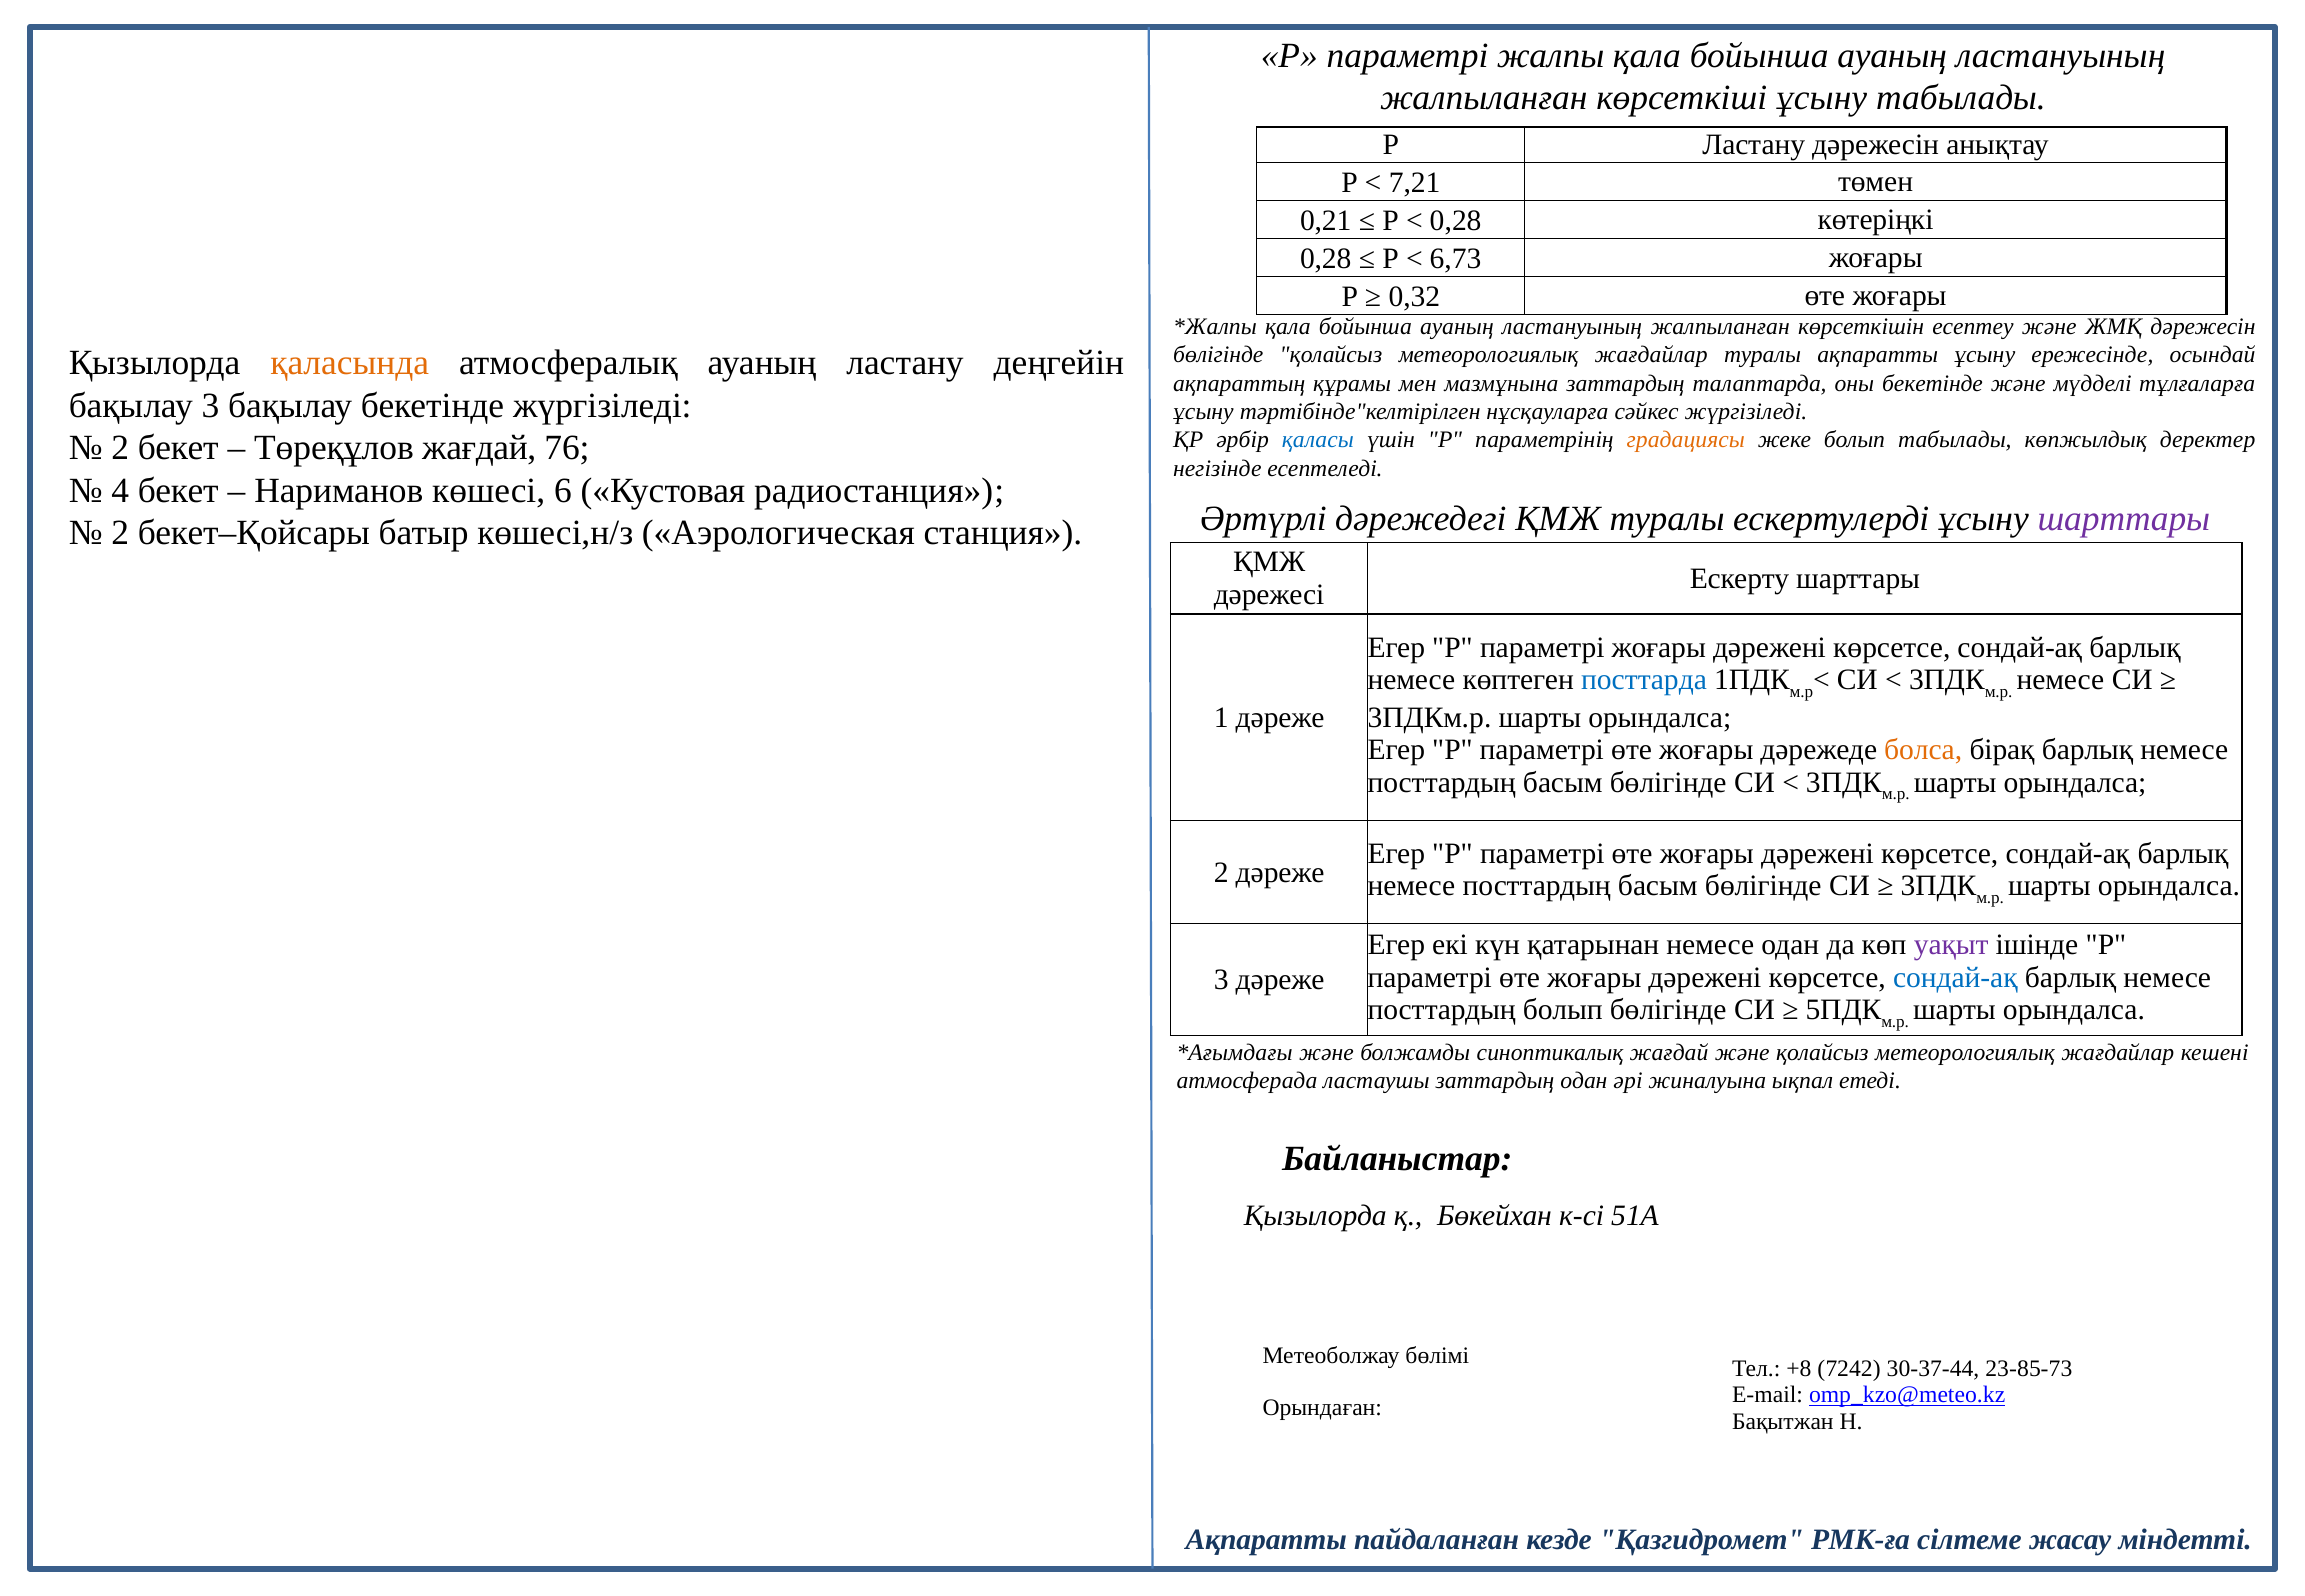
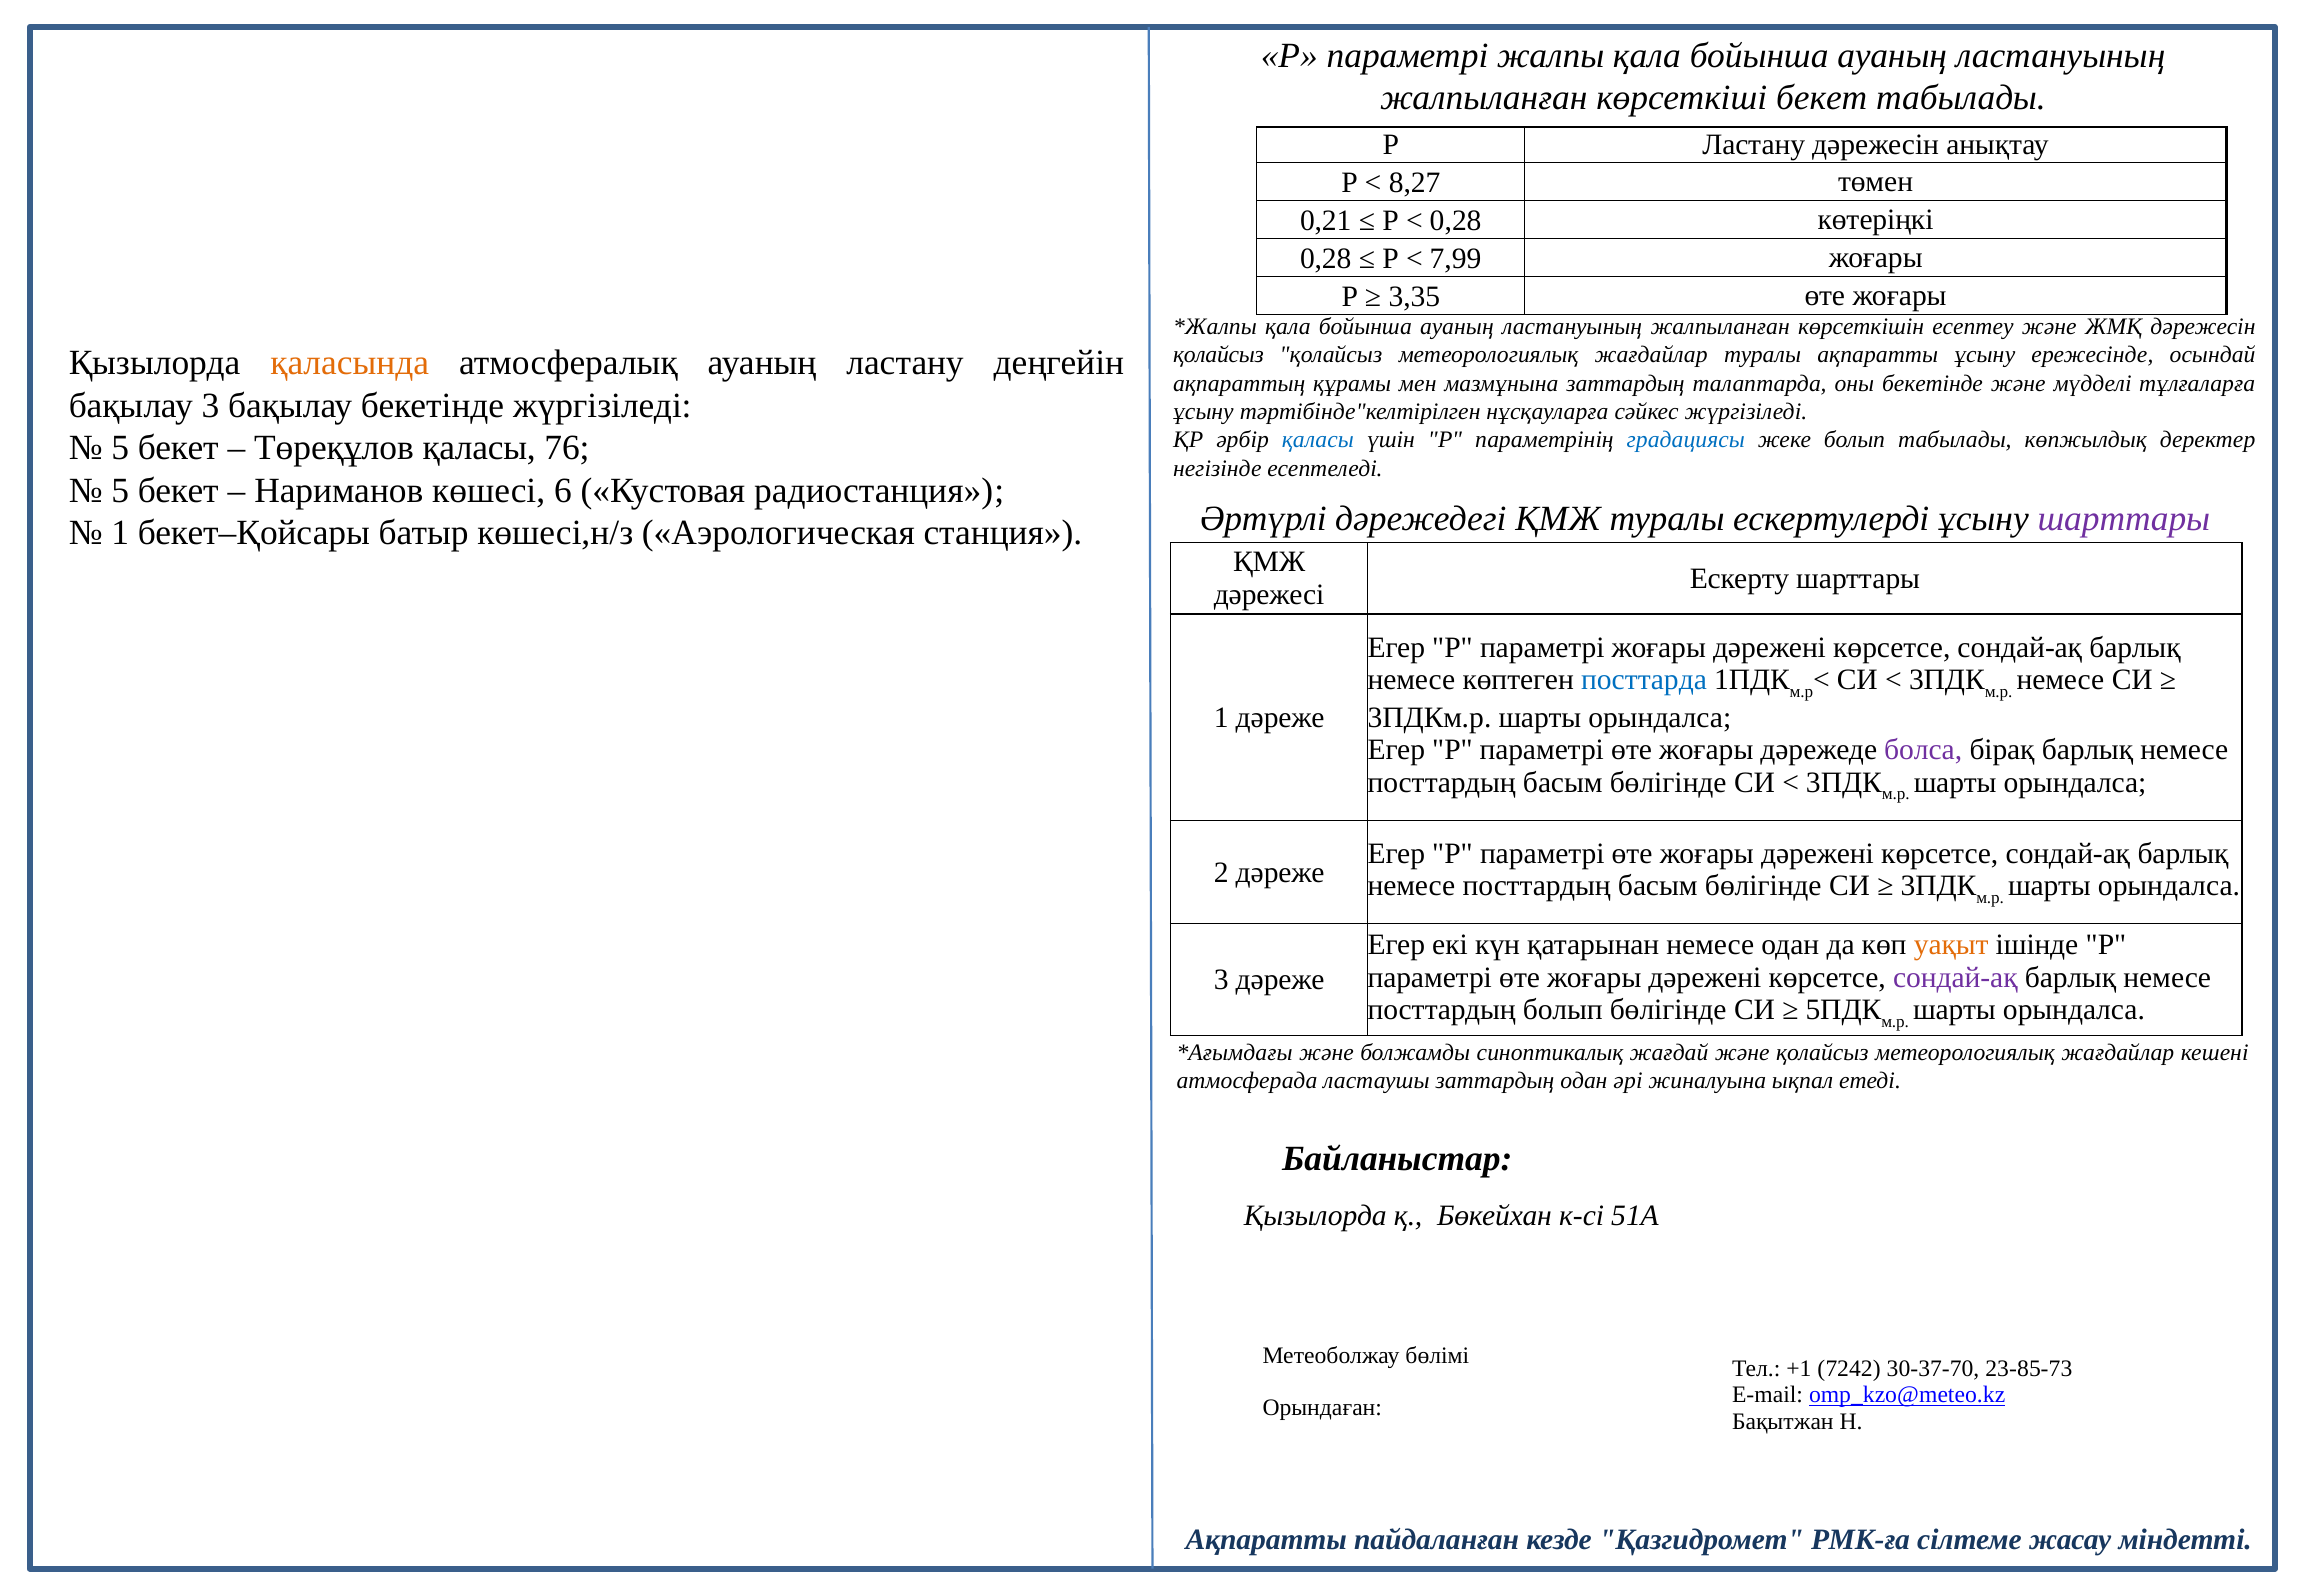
көрсеткіші ұсыну: ұсыну -> бекет
7,21: 7,21 -> 8,27
6,73: 6,73 -> 7,99
0,32: 0,32 -> 3,35
бөлігінде at (1218, 355): бөлігінде -> қолайсыз
градациясы colour: orange -> blue
2 at (120, 448): 2 -> 5
Төреқұлов жағдай: жағдай -> қаласы
4 at (120, 490): 4 -> 5
2 at (120, 533): 2 -> 1
болса colour: orange -> purple
уақыт colour: purple -> orange
сондай-ақ at (1955, 977) colour: blue -> purple
+8: +8 -> +1
30-37-44: 30-37-44 -> 30-37-70
